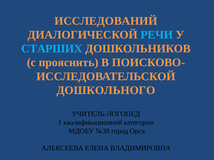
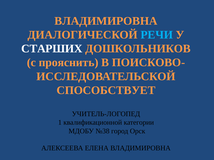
ИССЛЕДОВАНИЙ at (106, 21): ИССЛЕДОВАНИЙ -> ВЛАДИМИРОВНА
СТАРШИХ colour: light blue -> white
ДОШКОЛЬНОГО: ДОШКОЛЬНОГО -> СПОСОБСТВУЕТ
